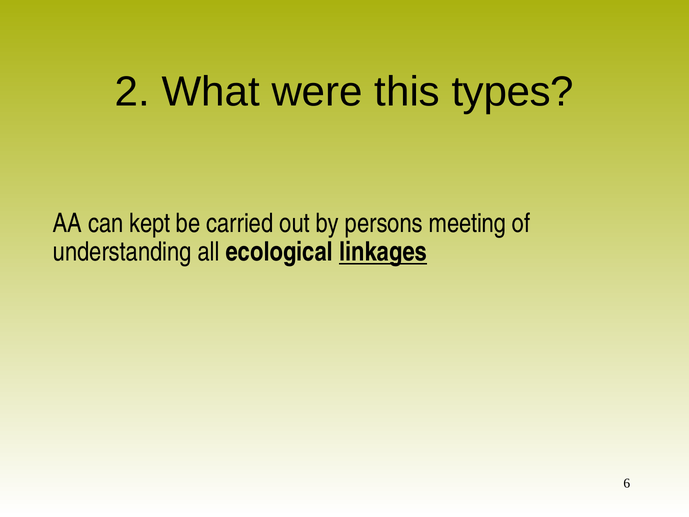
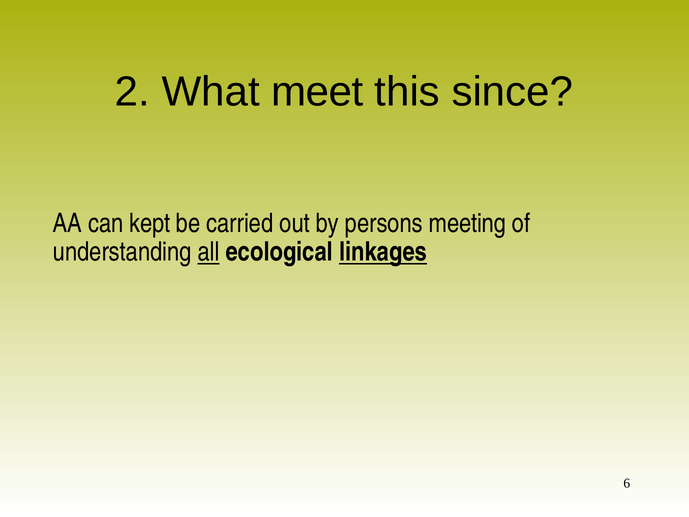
were: were -> meet
types: types -> since
all underline: none -> present
